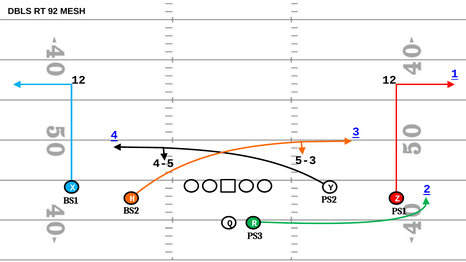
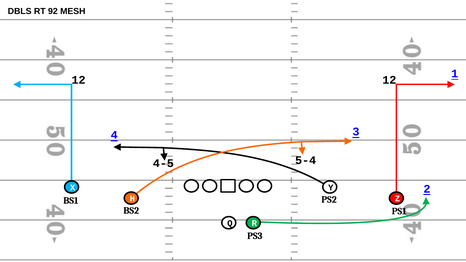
5-3: 5-3 -> 5-4
